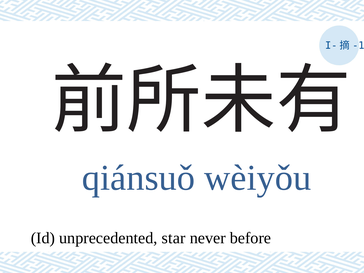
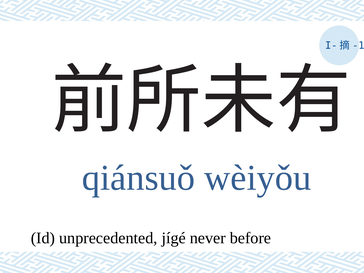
star: star -> jígé
